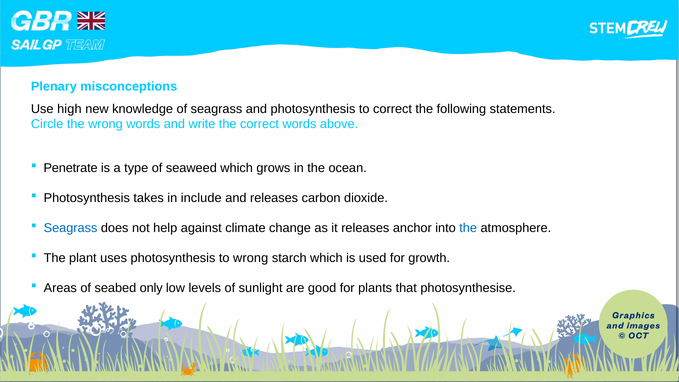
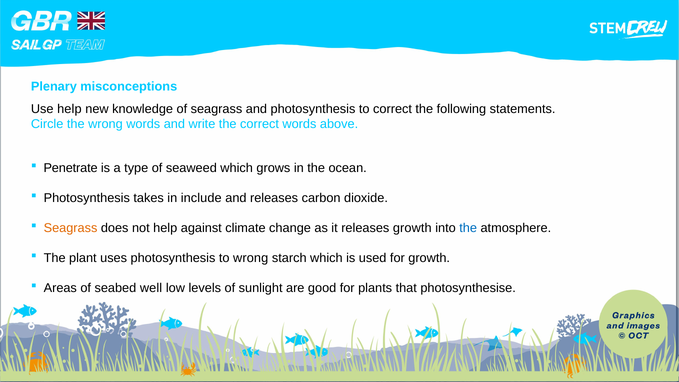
Use high: high -> help
Seagrass at (71, 228) colour: blue -> orange
releases anchor: anchor -> growth
only: only -> well
